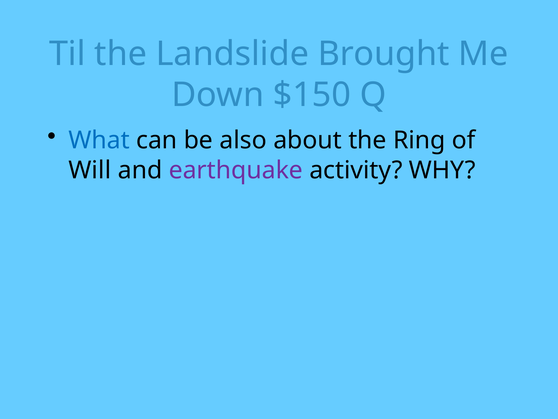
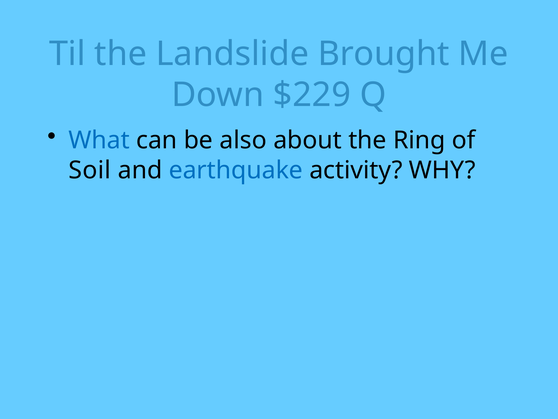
$150: $150 -> $229
Will: Will -> Soil
earthquake colour: purple -> blue
